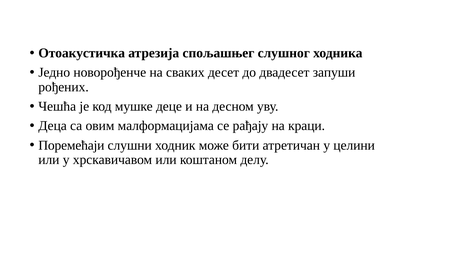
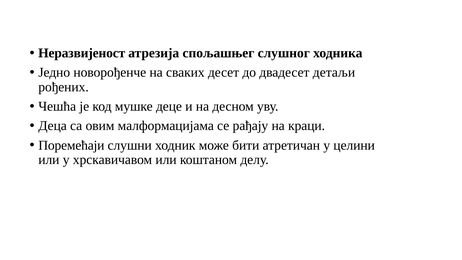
Отоакустичка: Отоакустичка -> Неразвијеност
запуши: запуши -> детаљи
